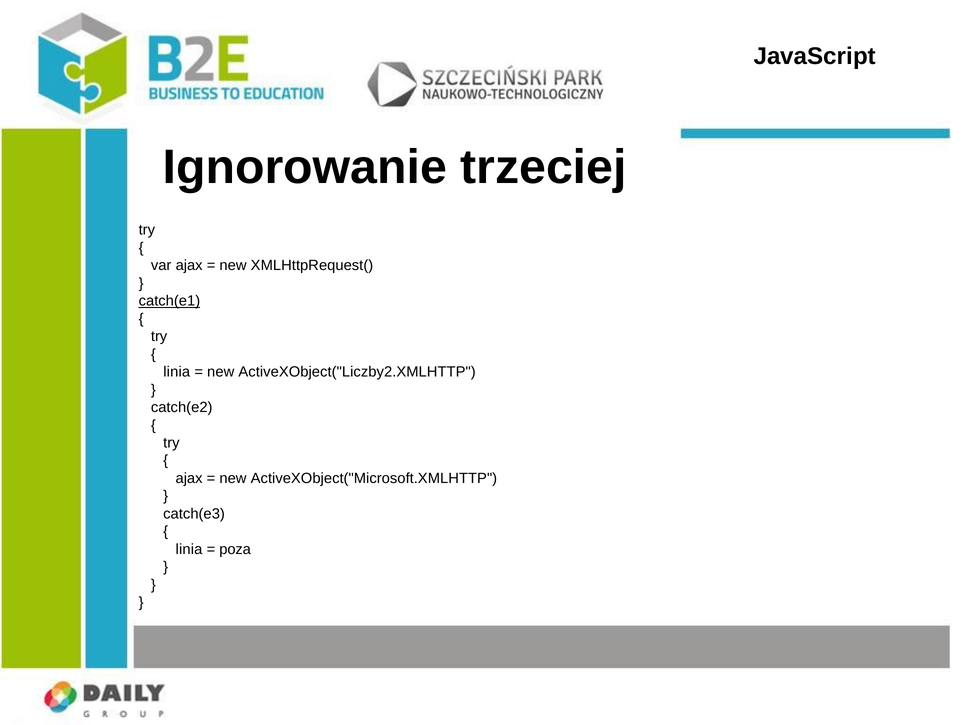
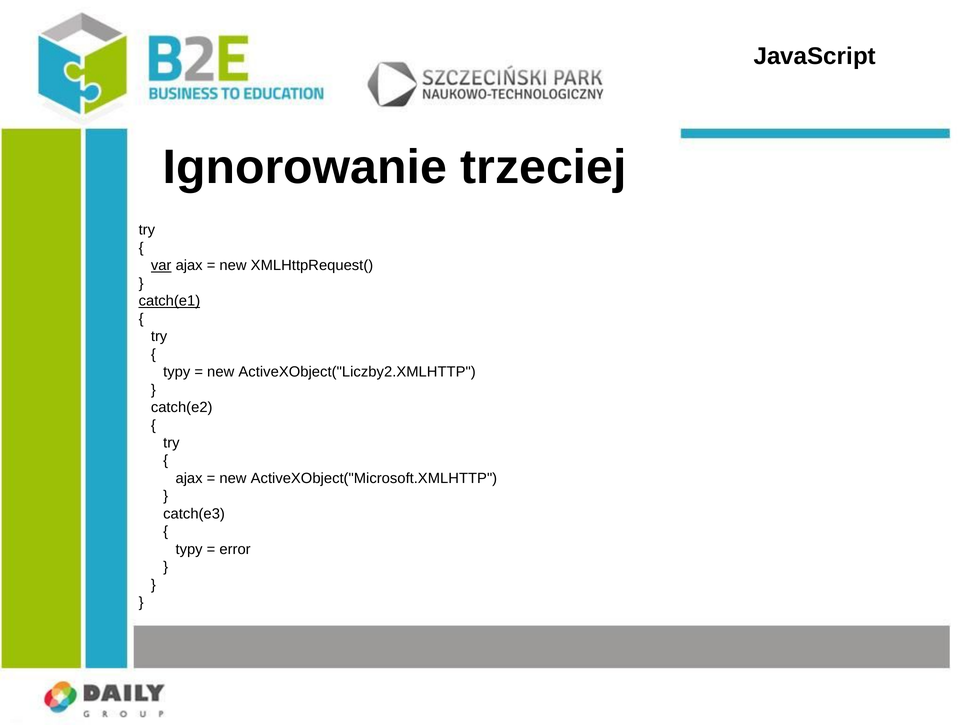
var underline: none -> present
linia at (177, 372): linia -> typy
linia at (189, 549): linia -> typy
poza: poza -> error
